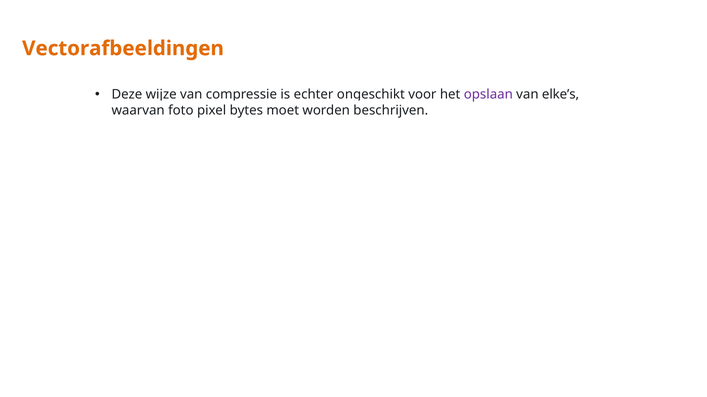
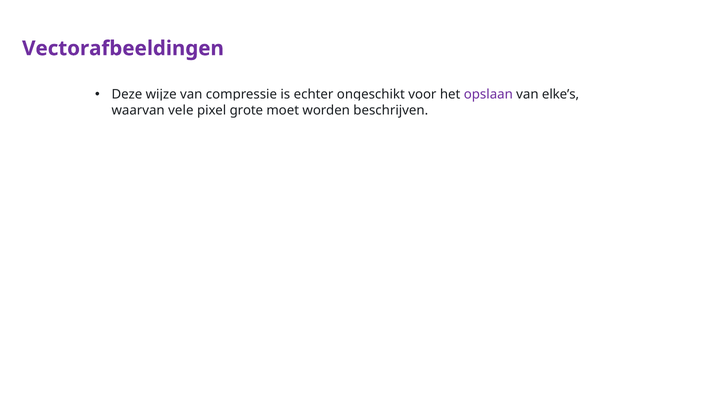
Vectorafbeeldingen colour: orange -> purple
foto: foto -> vele
bytes: bytes -> grote
